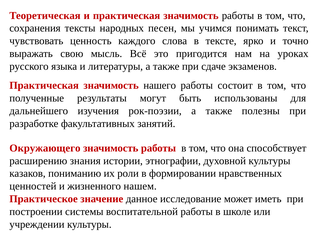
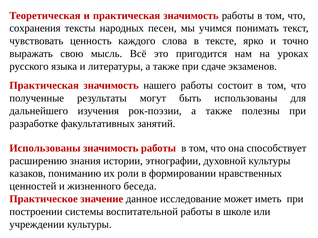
Окружающего at (45, 148): Окружающего -> Использованы
нашем: нашем -> беседа
